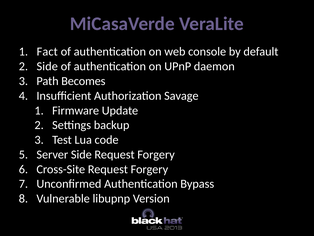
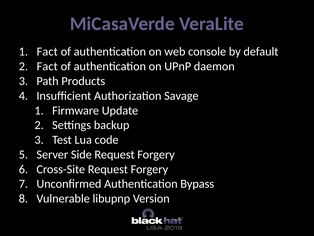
Side at (47, 66): Side -> Fact
Becomes: Becomes -> Products
